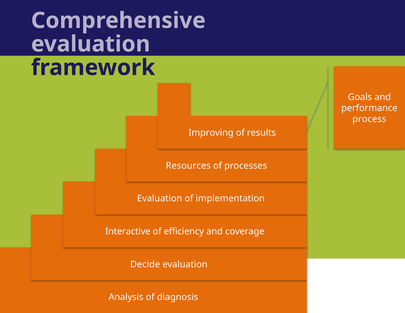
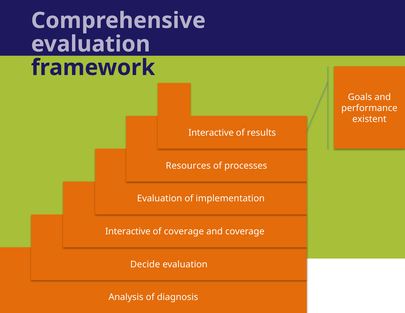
process: process -> existent
Improving at (211, 133): Improving -> Interactive
of efficiency: efficiency -> coverage
